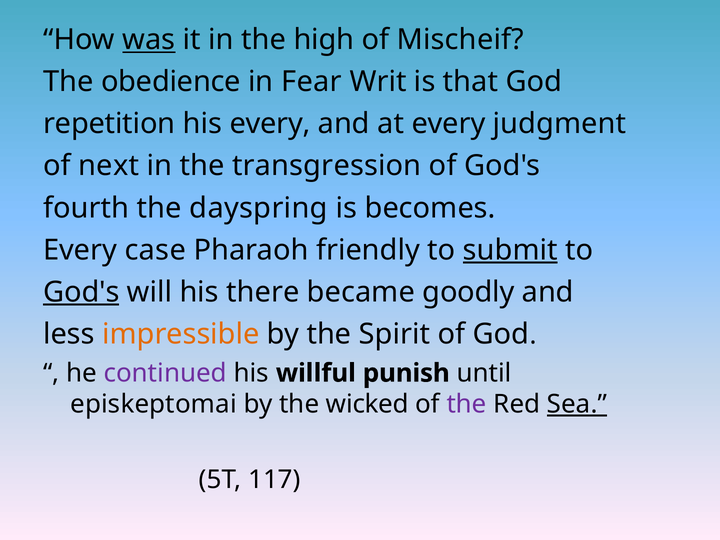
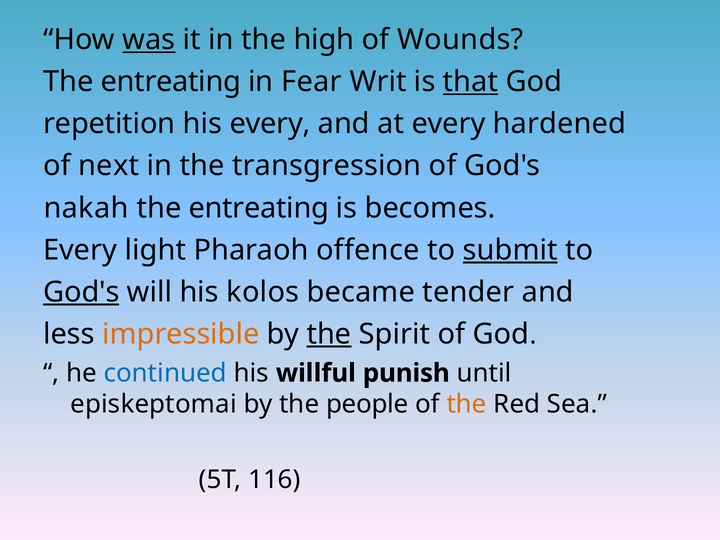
Mischeif: Mischeif -> Wounds
obedience at (171, 82): obedience -> entreating
that underline: none -> present
judgment: judgment -> hardened
fourth: fourth -> nakah
dayspring at (259, 208): dayspring -> entreating
case: case -> light
friendly: friendly -> offence
there: there -> kolos
goodly: goodly -> tender
the at (329, 334) underline: none -> present
continued colour: purple -> blue
wicked: wicked -> people
the at (467, 404) colour: purple -> orange
Sea underline: present -> none
117: 117 -> 116
